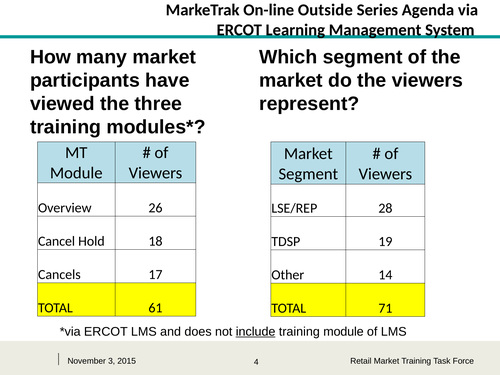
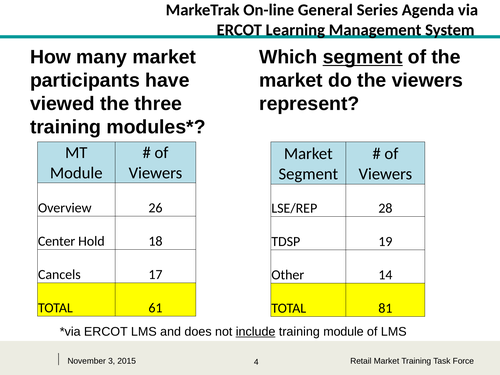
Outside: Outside -> General
segment at (363, 57) underline: none -> present
Cancel: Cancel -> Center
71: 71 -> 81
